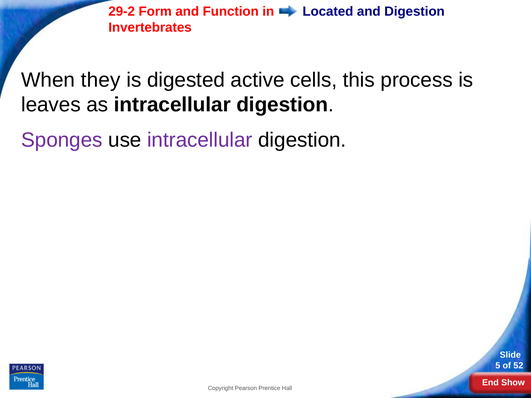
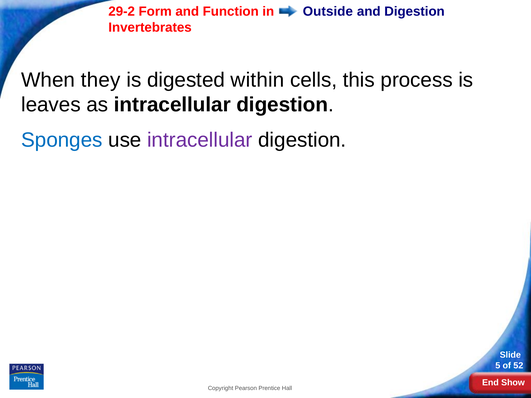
Located: Located -> Outside
active: active -> within
Sponges colour: purple -> blue
